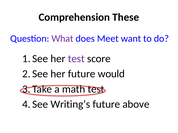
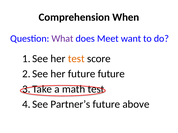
These: These -> When
test at (76, 59) colour: purple -> orange
future would: would -> future
Writing’s: Writing’s -> Partner’s
